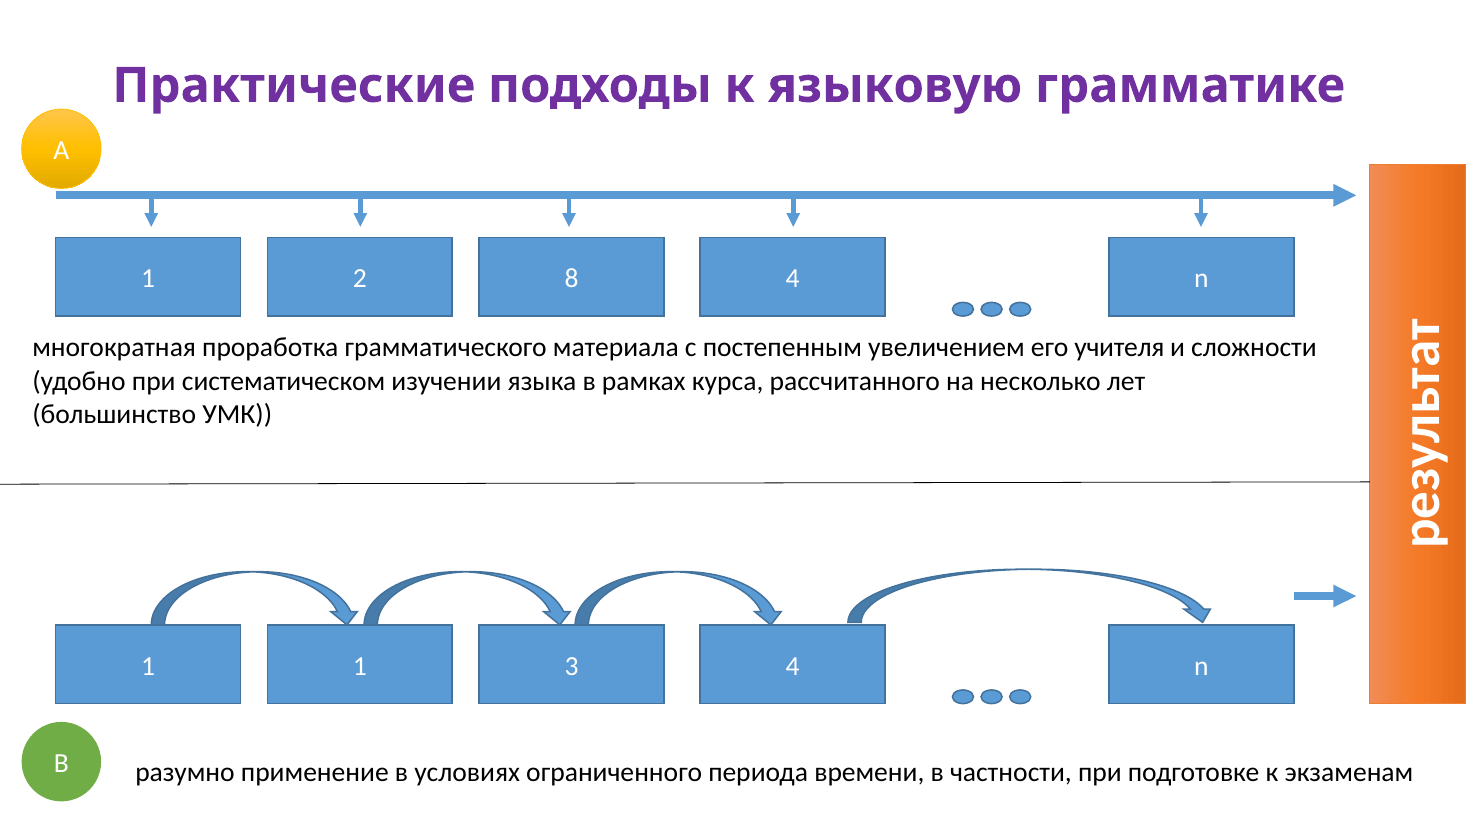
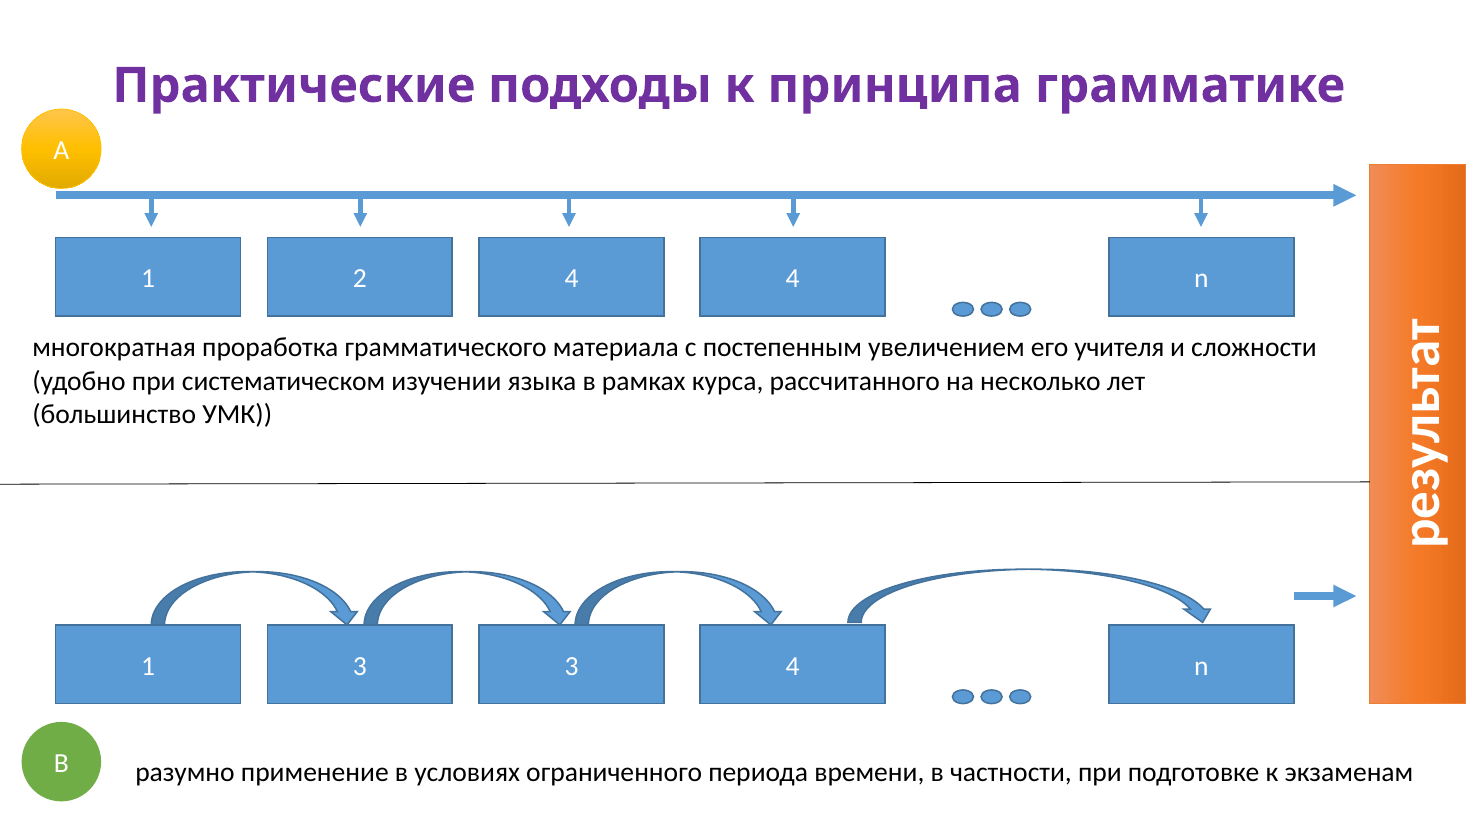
языковую: языковую -> принципа
2 8: 8 -> 4
1 1: 1 -> 3
